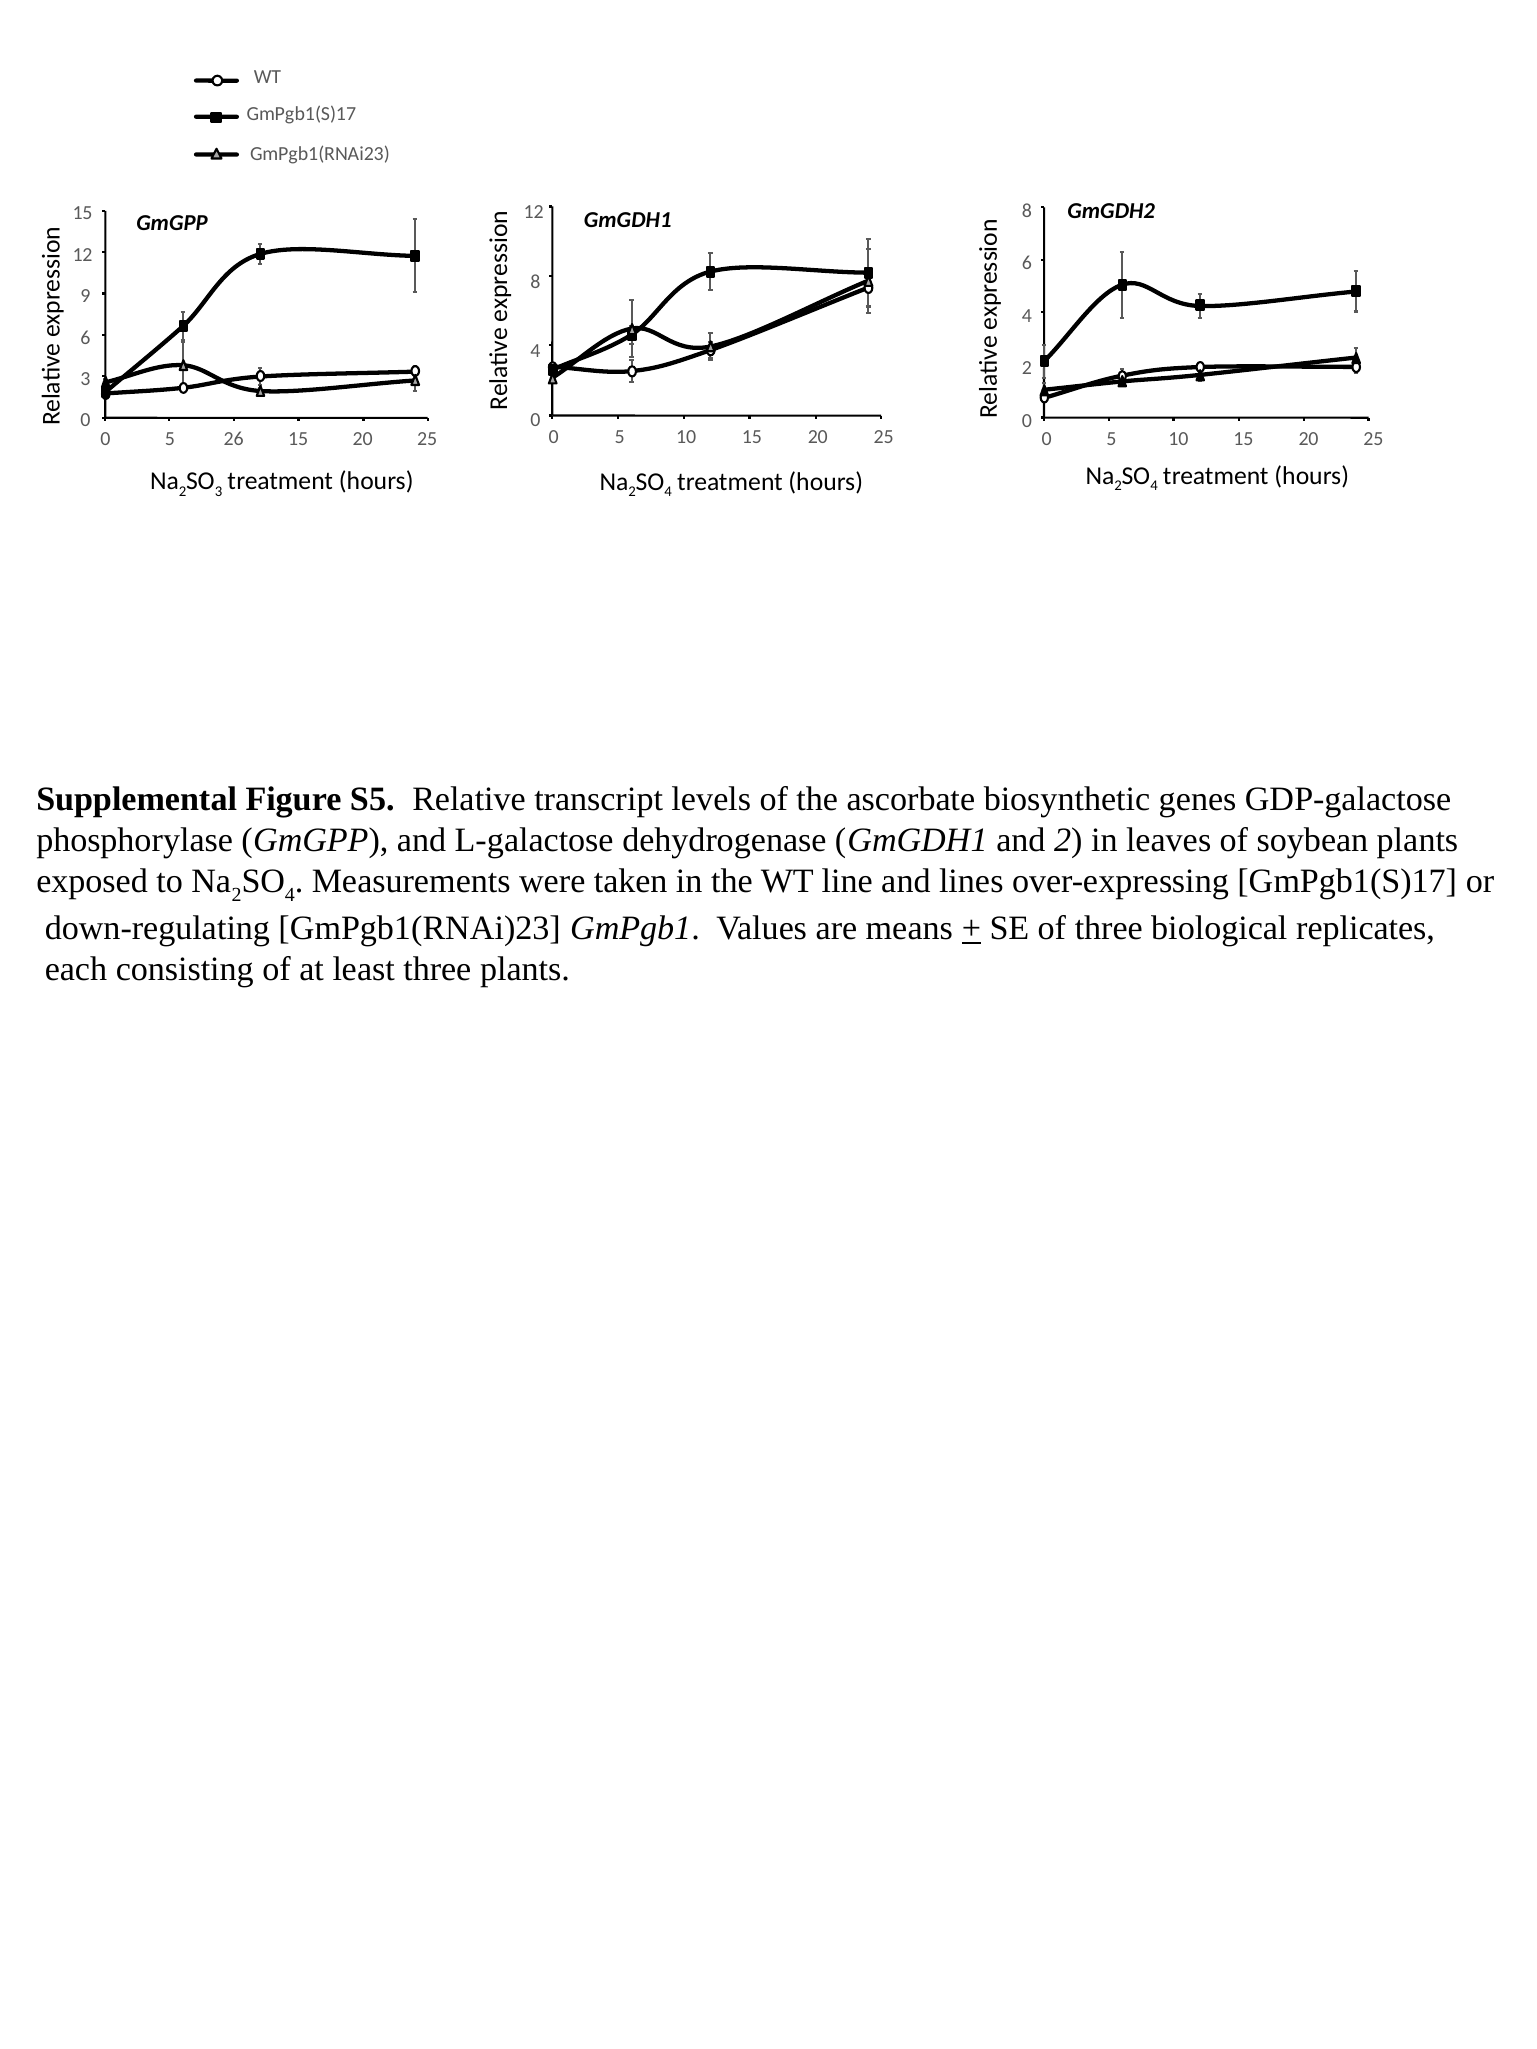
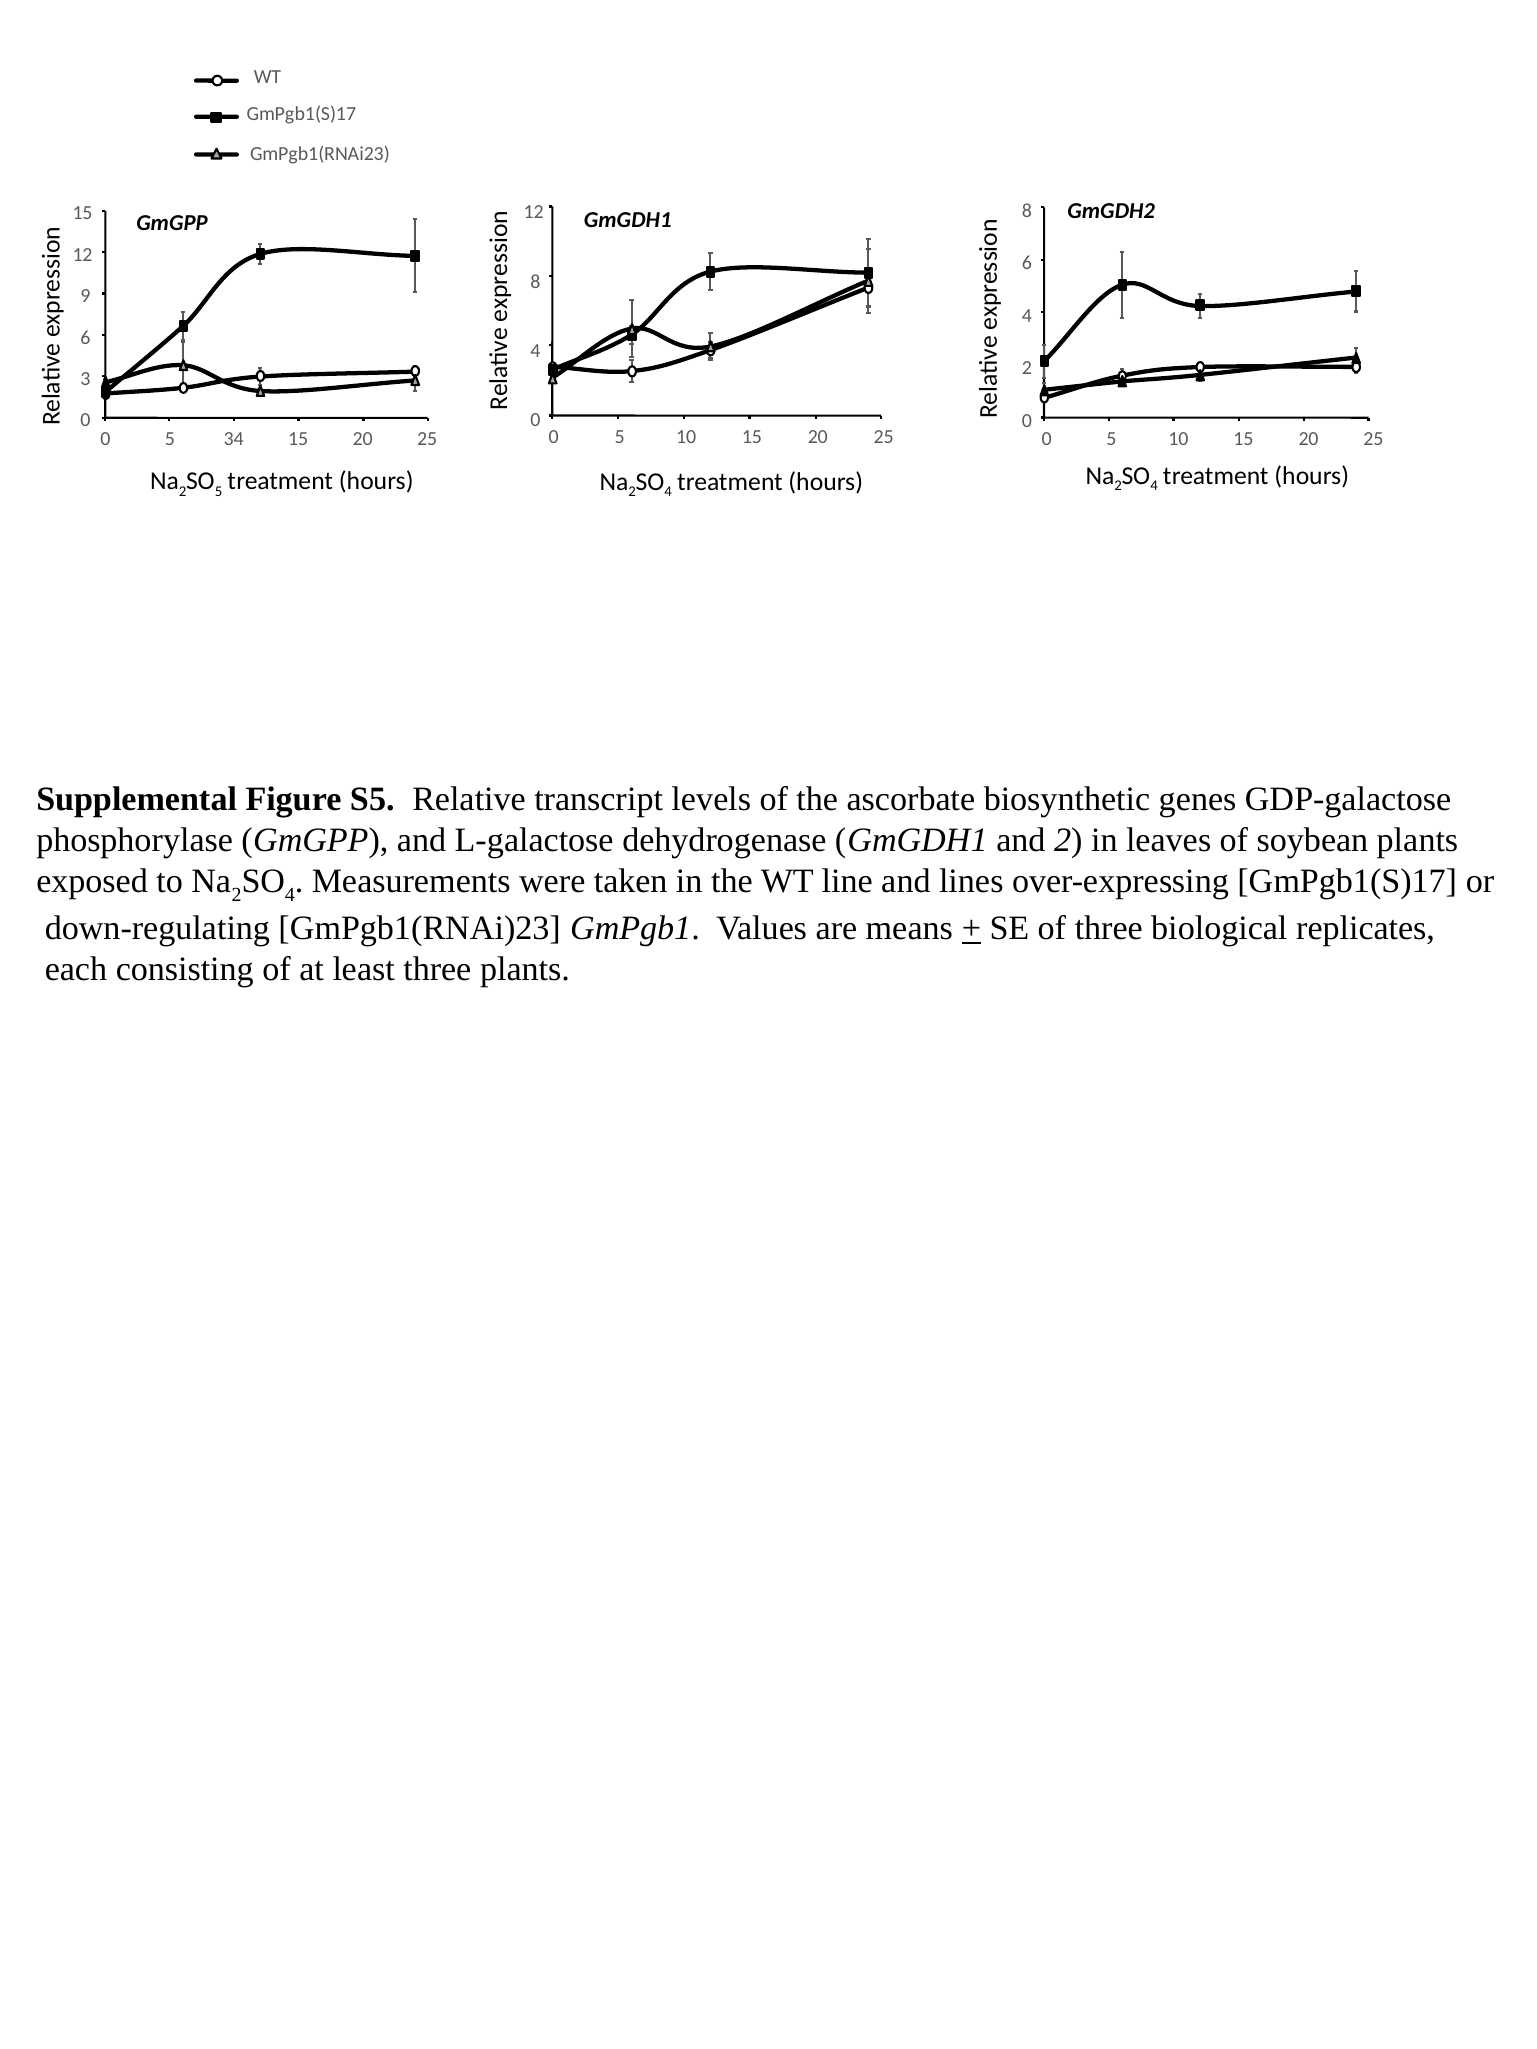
26: 26 -> 34
3 at (219, 491): 3 -> 5
